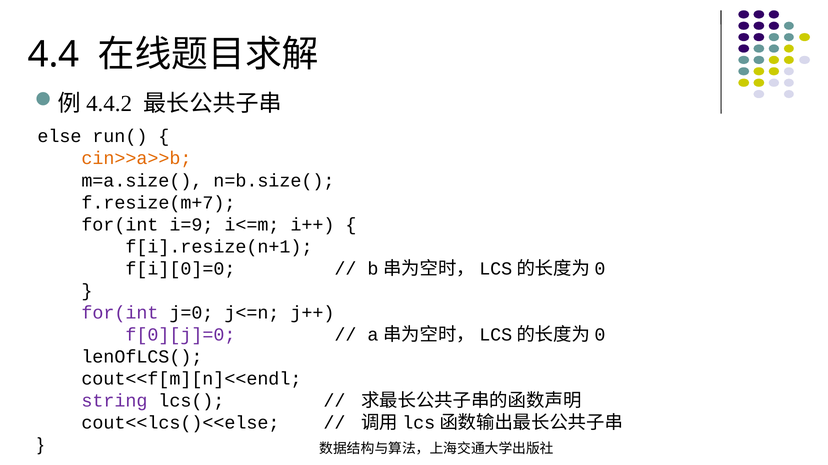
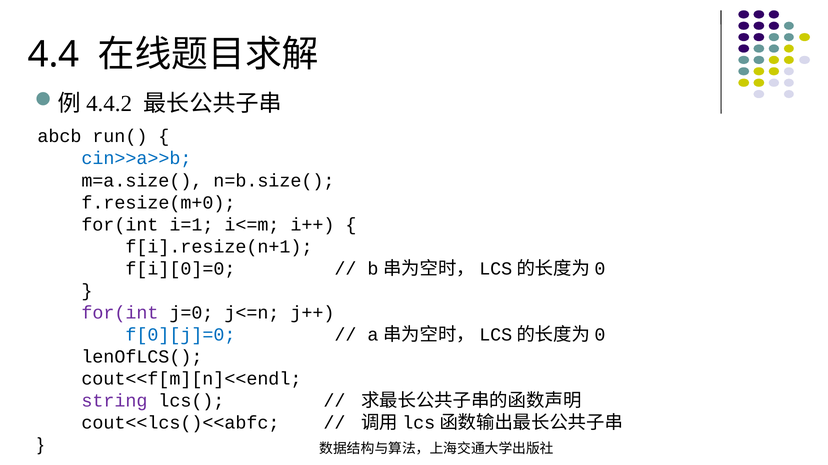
else: else -> abcb
cin>>a>>b colour: orange -> blue
f.resize(m+7: f.resize(m+7 -> f.resize(m+0
i=9: i=9 -> i=1
f[0][j]=0 colour: purple -> blue
cout<<lcs()<<else: cout<<lcs()<<else -> cout<<lcs()<<abfc
